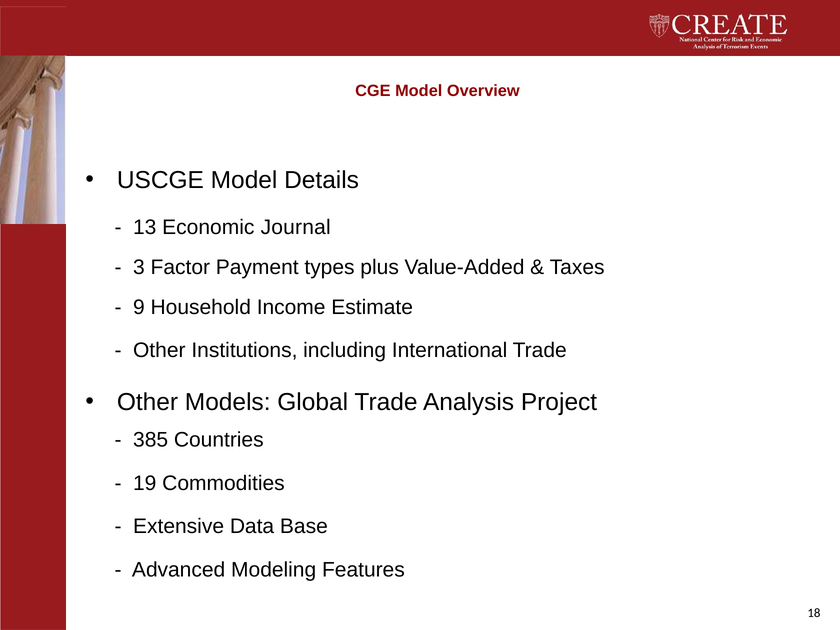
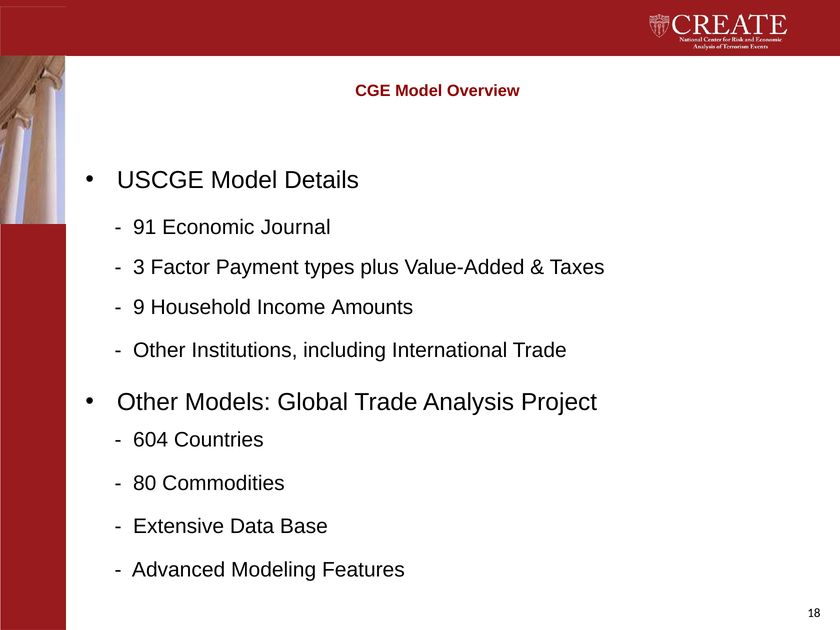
13: 13 -> 91
Estimate: Estimate -> Amounts
385: 385 -> 604
19: 19 -> 80
